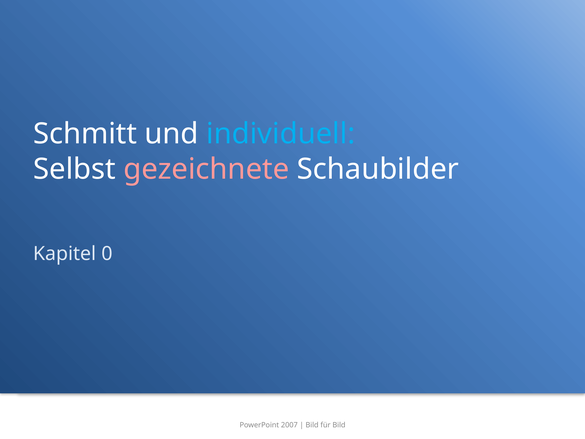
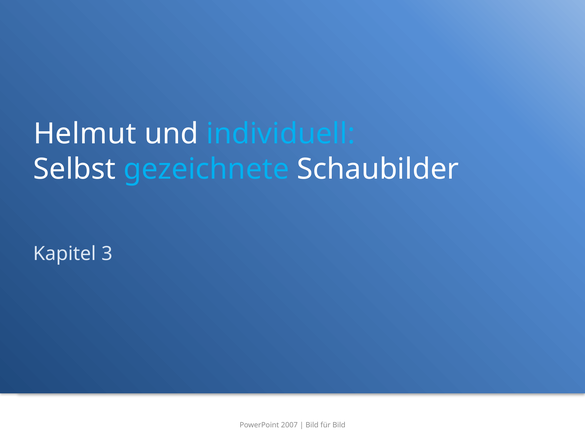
Schmitt: Schmitt -> Helmut
gezeichnete colour: pink -> light blue
0: 0 -> 3
